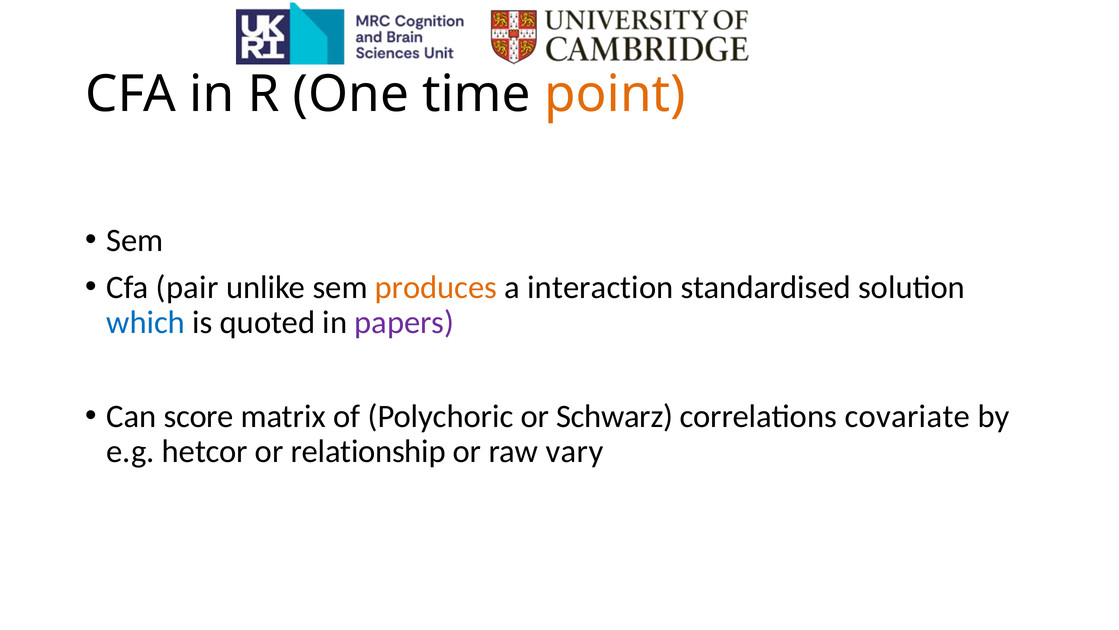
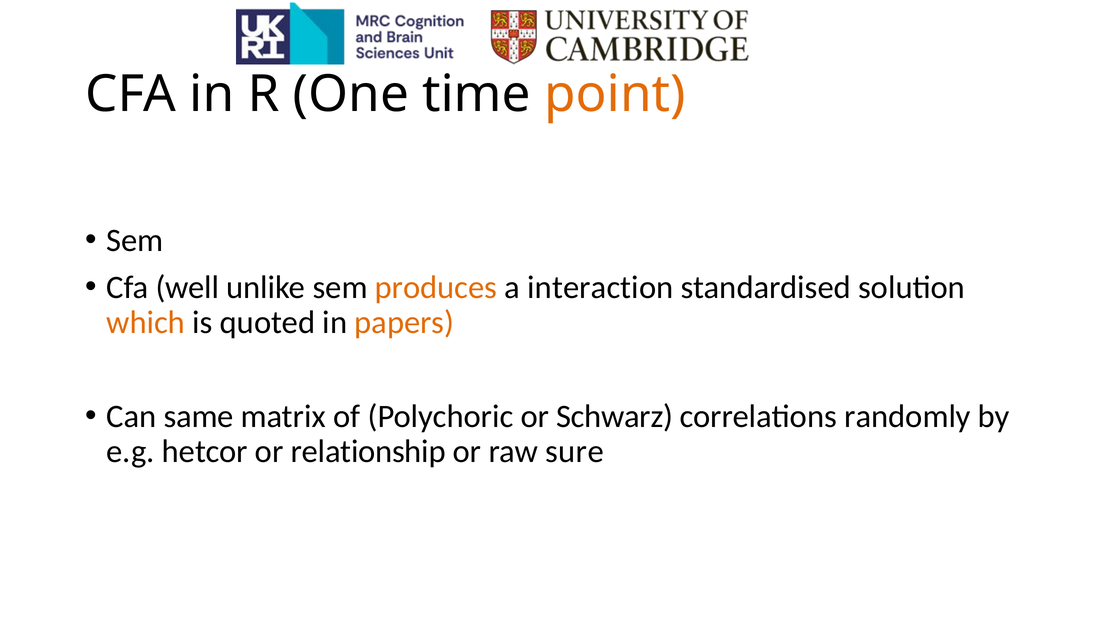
pair: pair -> well
which colour: blue -> orange
papers colour: purple -> orange
score: score -> same
covariate: covariate -> randomly
vary: vary -> sure
